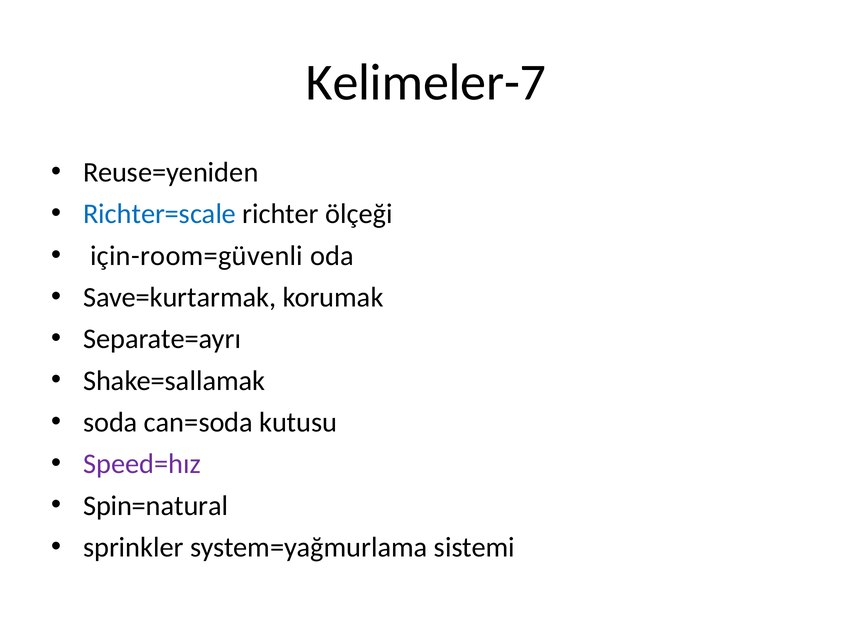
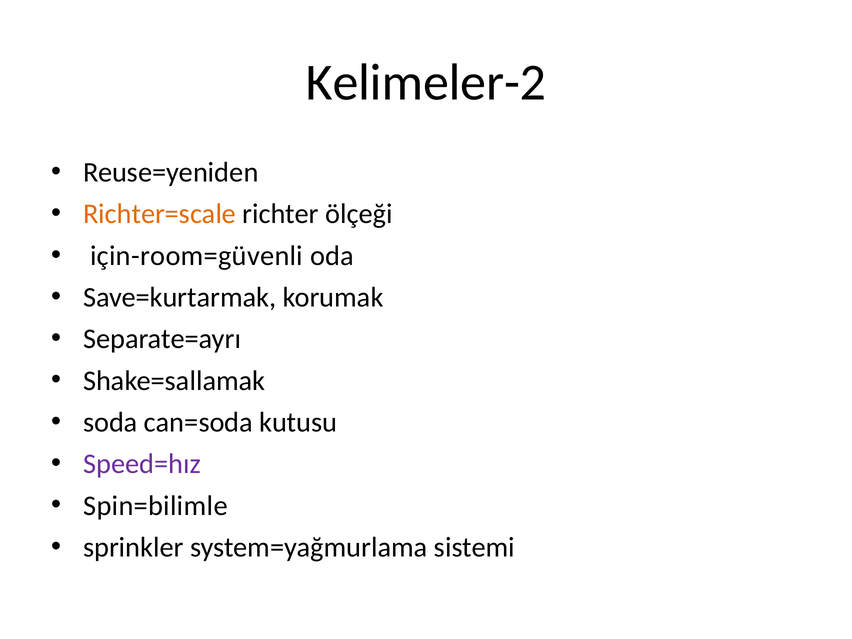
Kelimeler-7: Kelimeler-7 -> Kelimeler-2
Richter=scale colour: blue -> orange
Spin=natural: Spin=natural -> Spin=bilimle
